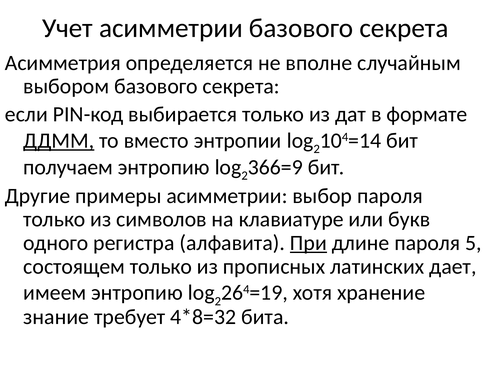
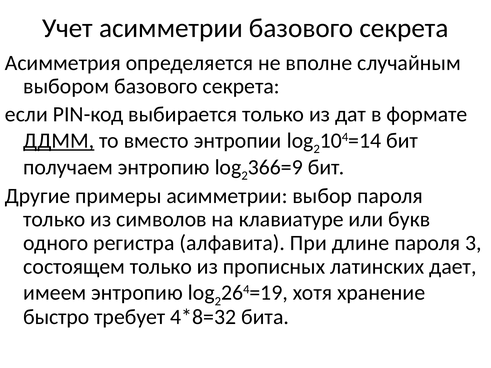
При underline: present -> none
5: 5 -> 3
знание: знание -> быстро
